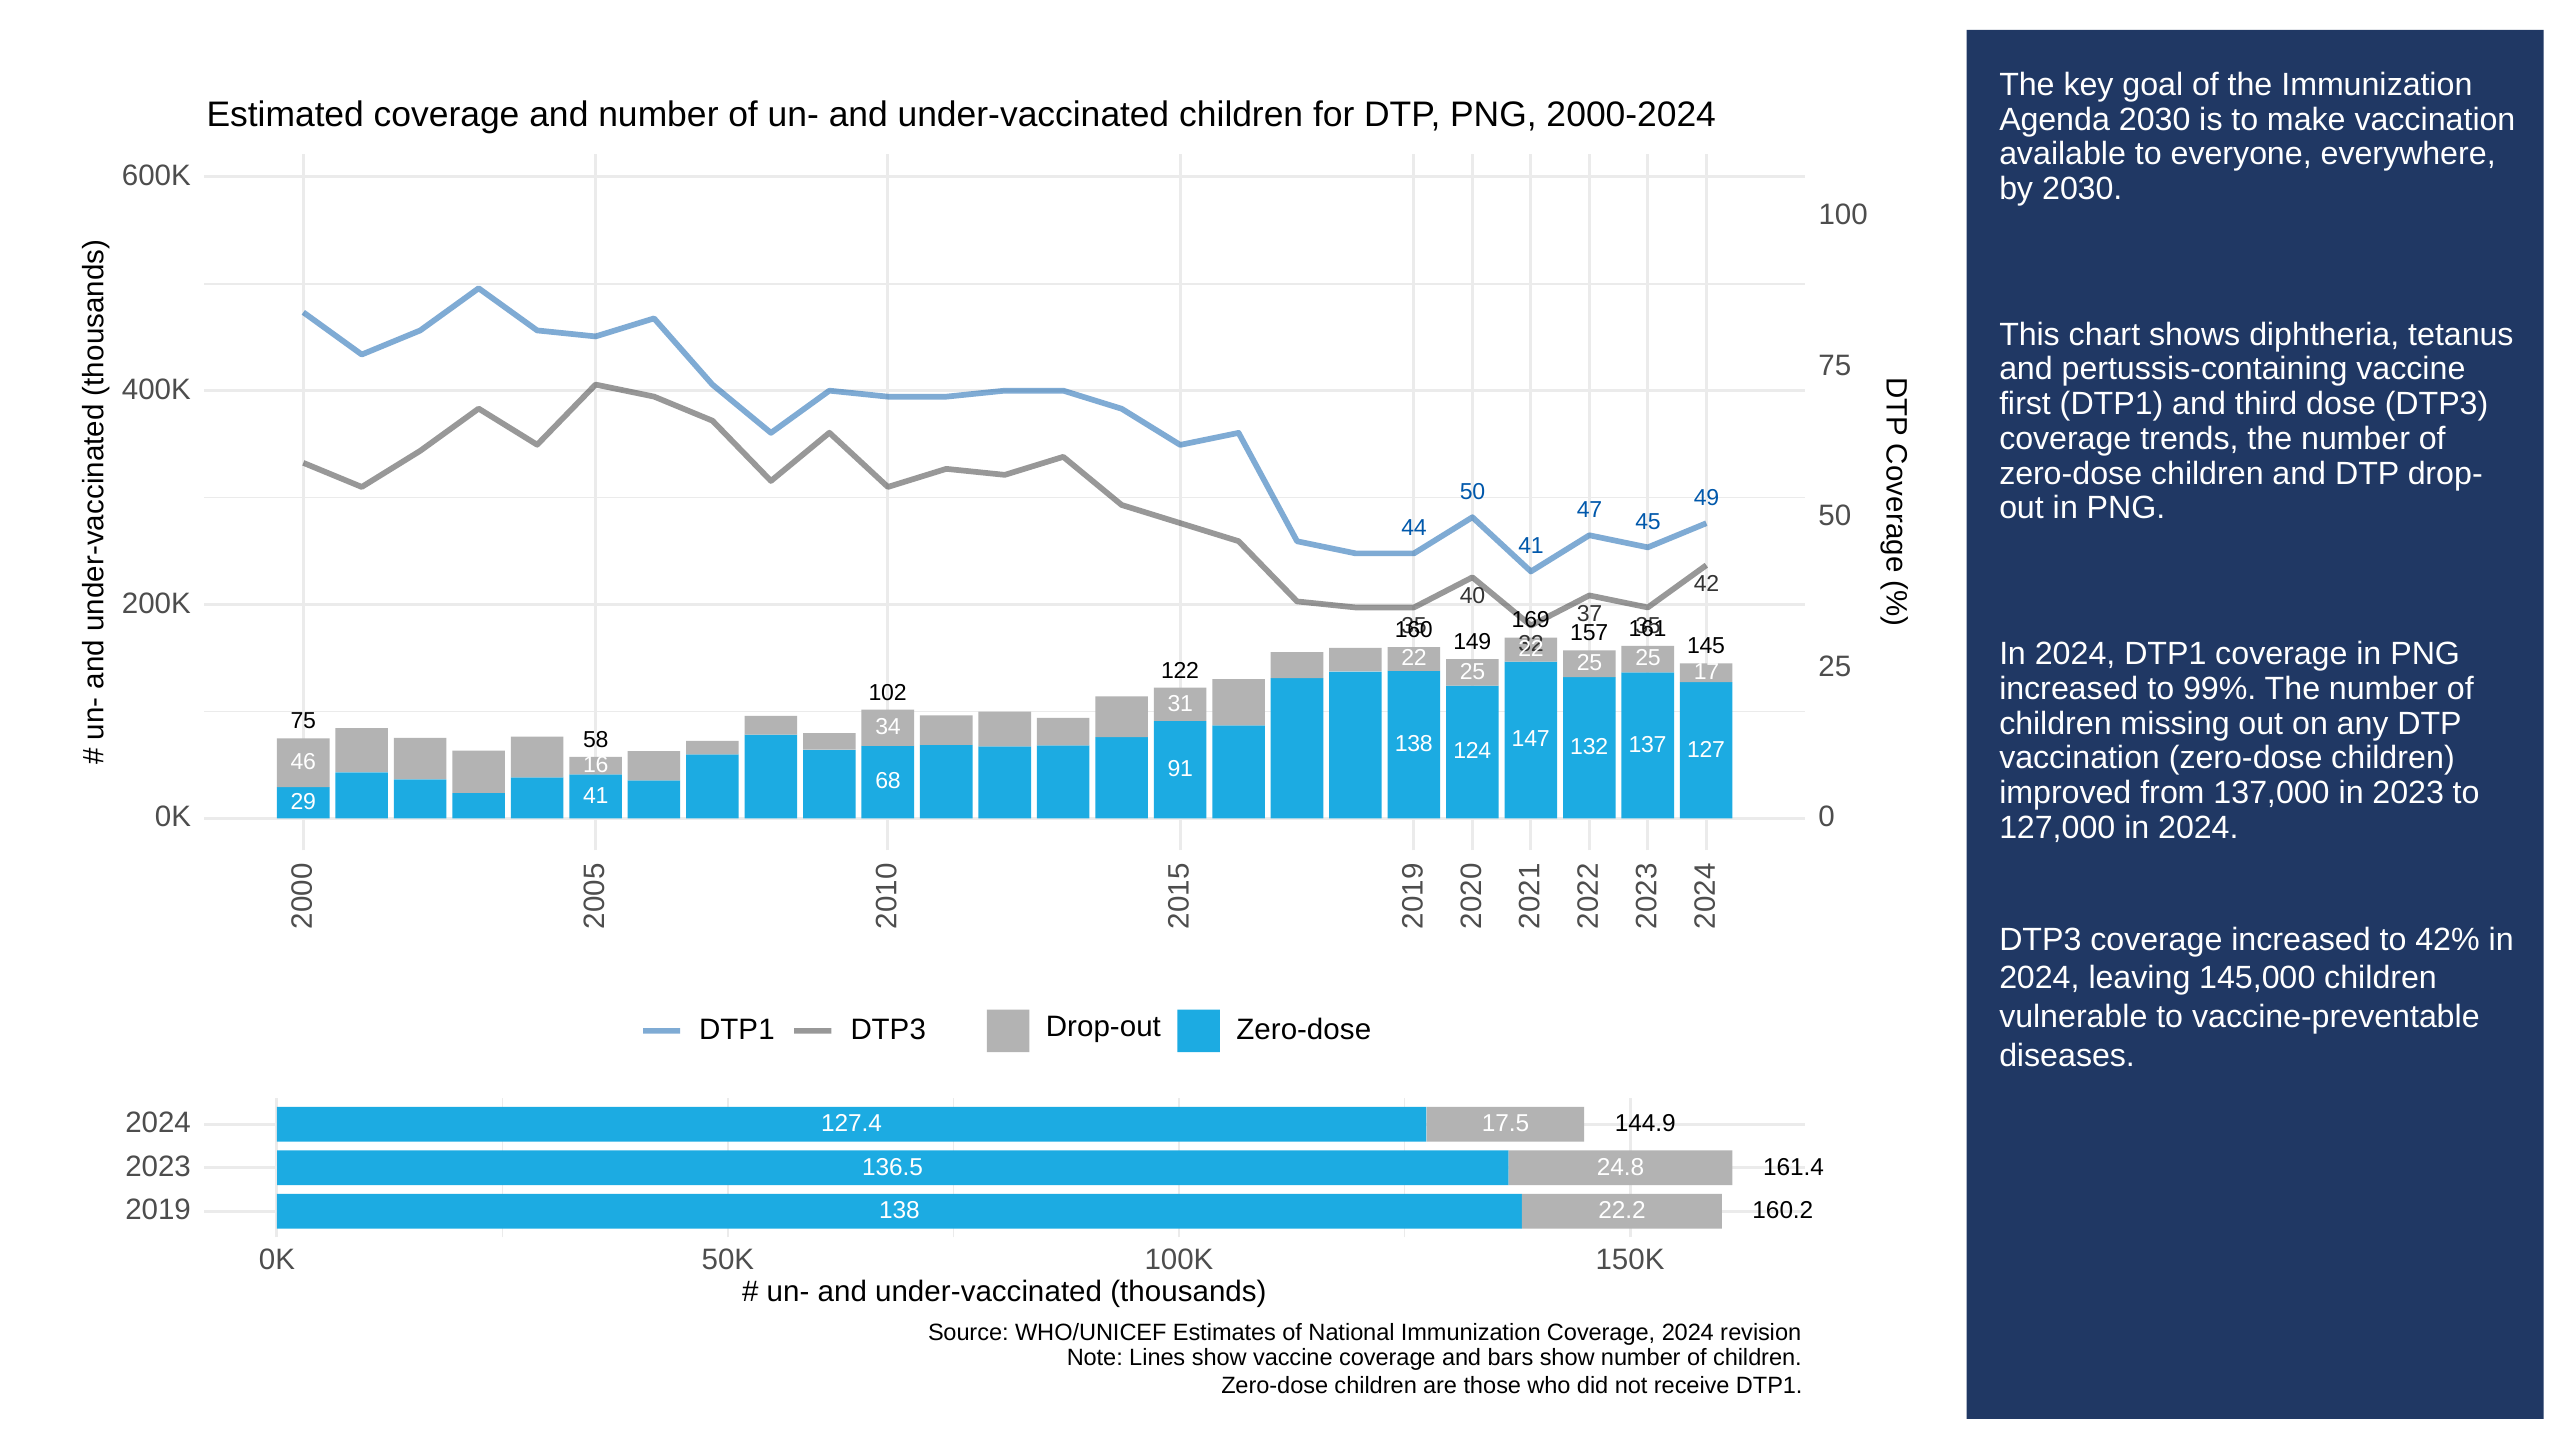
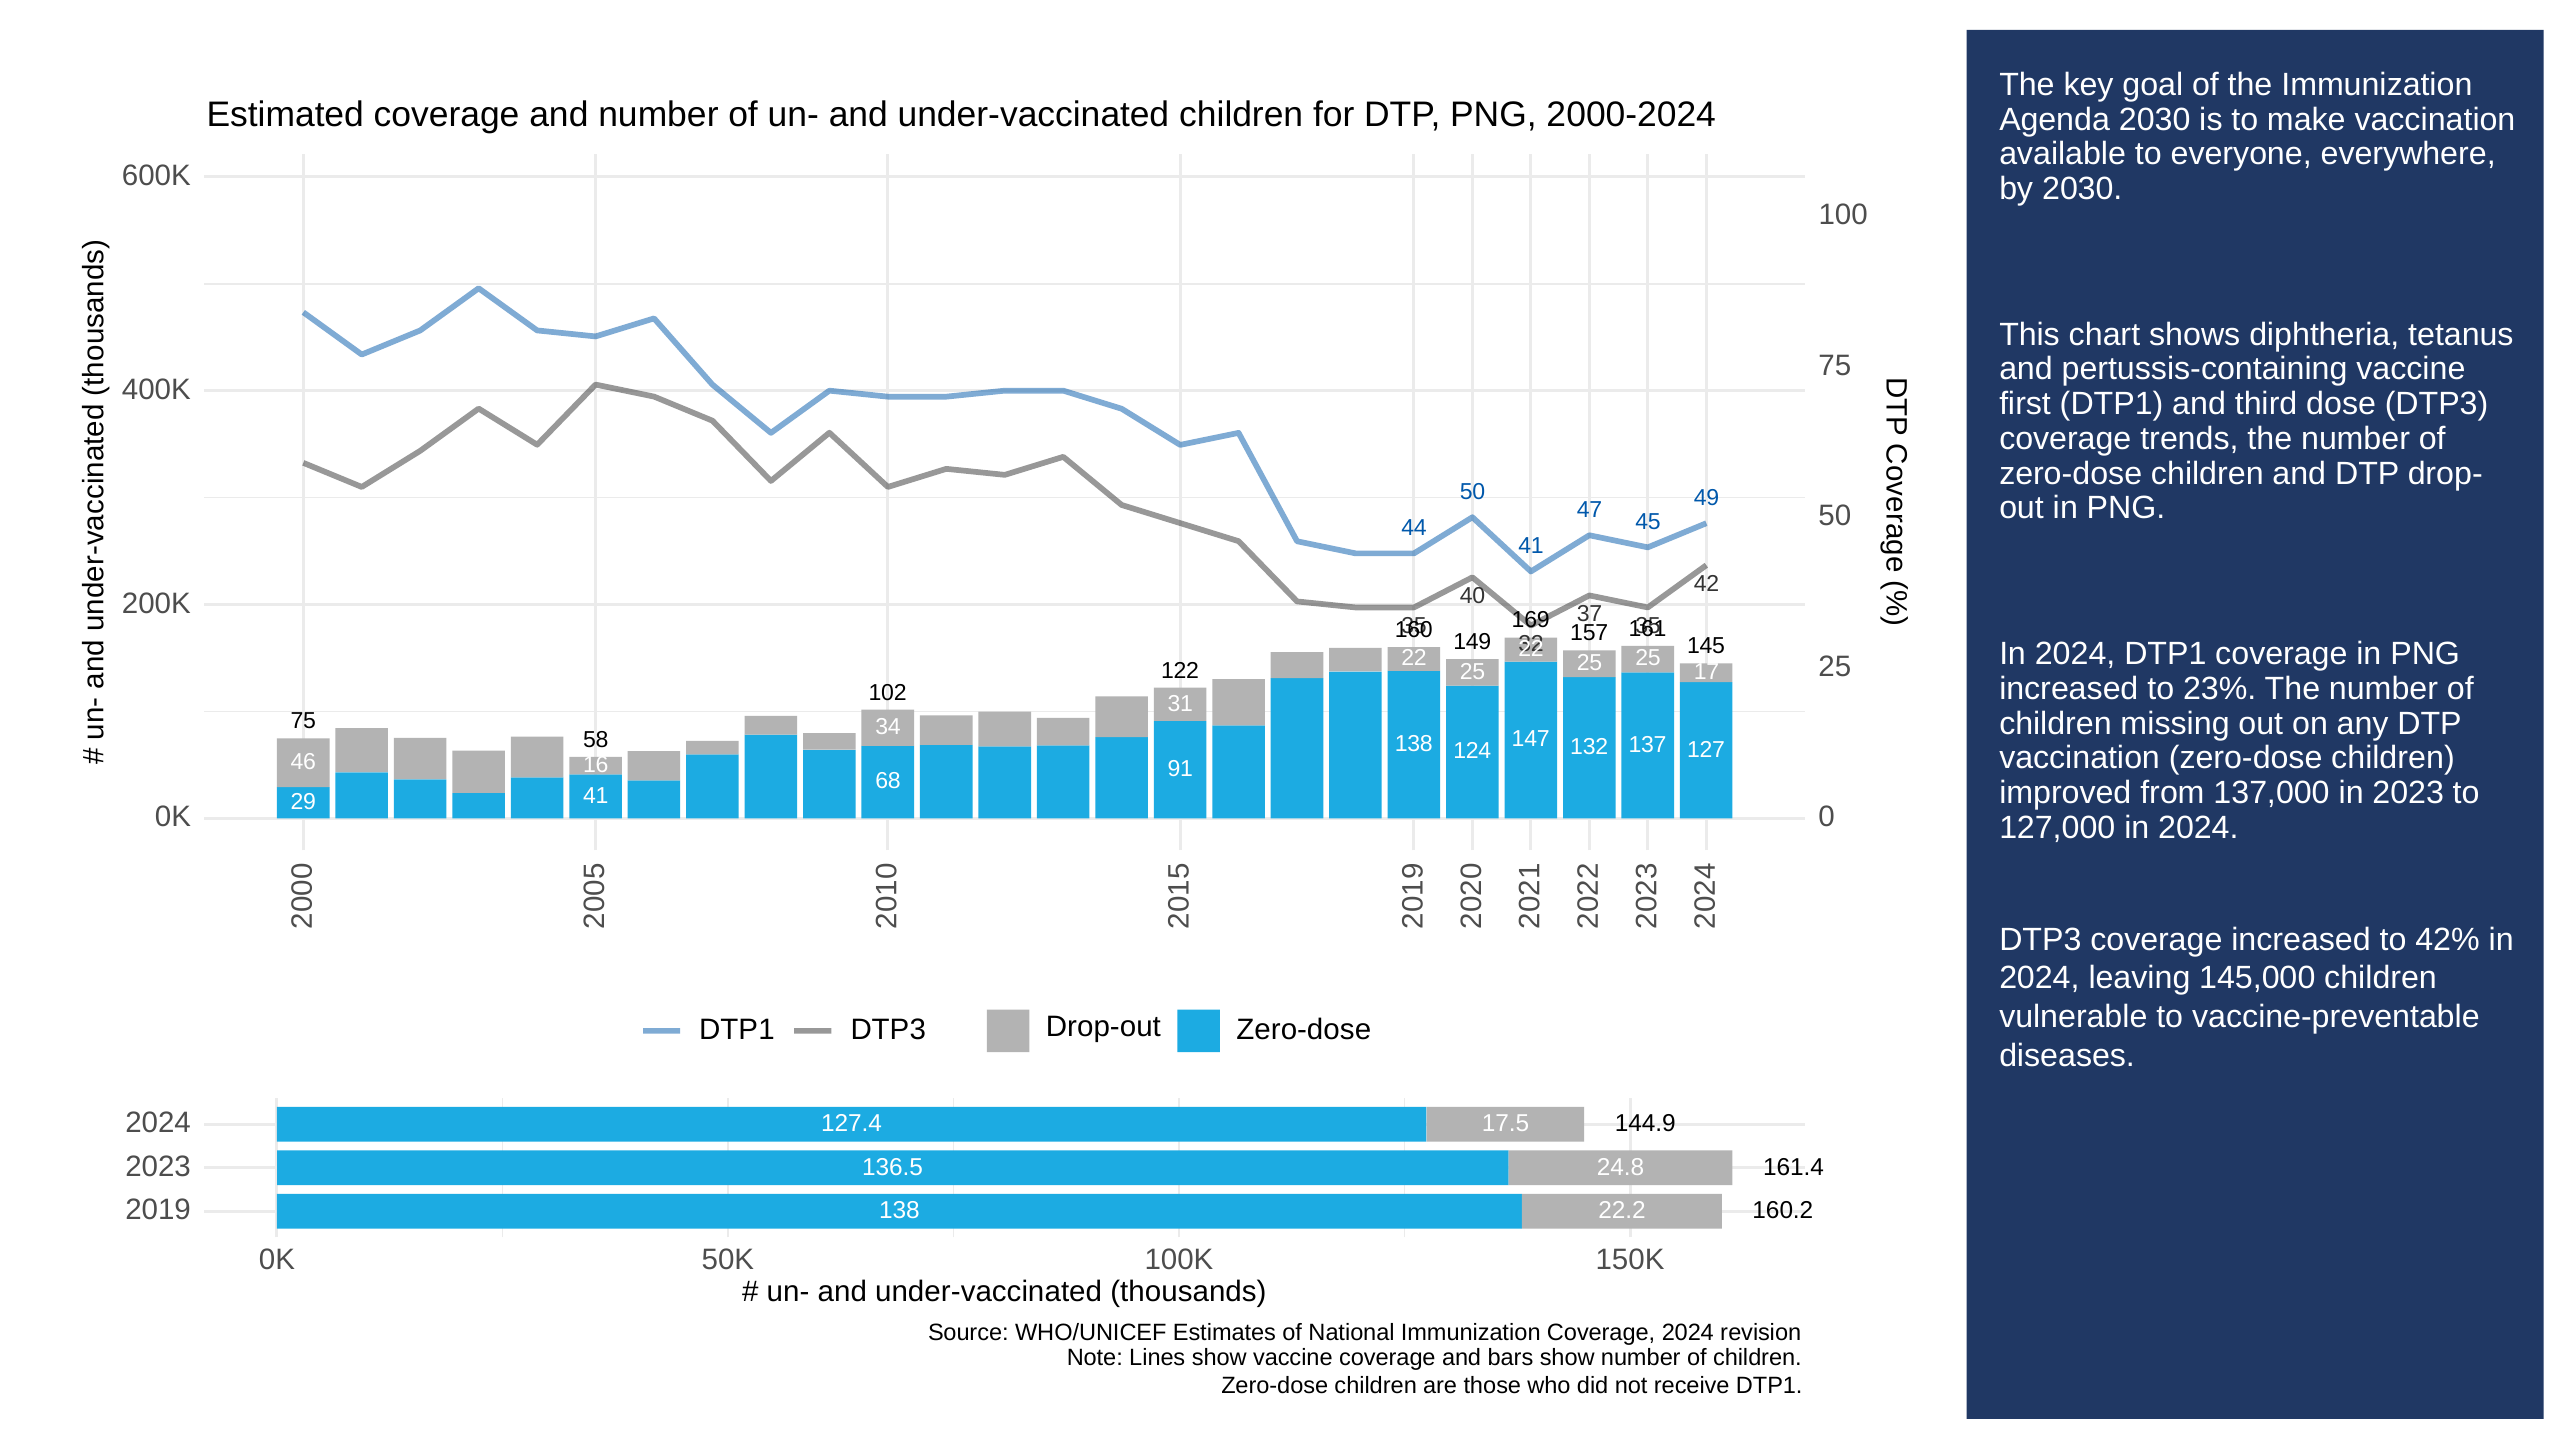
99%: 99% -> 23%
